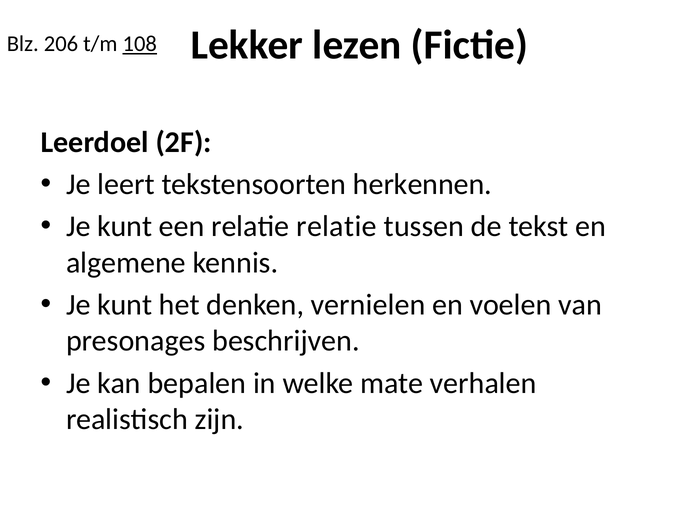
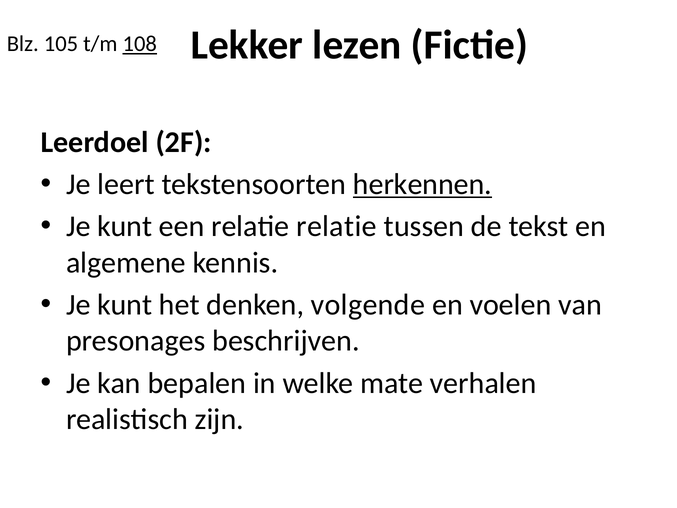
206: 206 -> 105
herkennen underline: none -> present
vernielen: vernielen -> volgende
